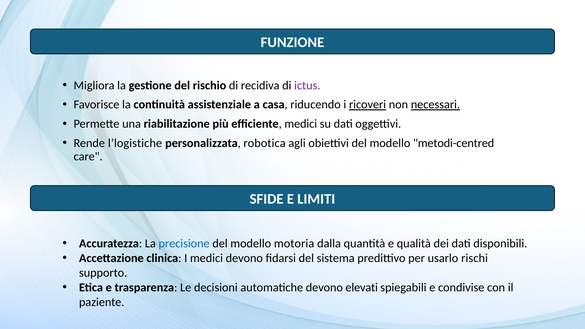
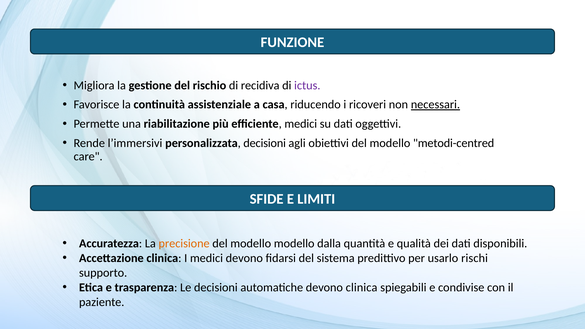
ricoveri underline: present -> none
l’logistiche: l’logistiche -> l’immersivi
personalizzata robotica: robotica -> decisioni
precisione colour: blue -> orange
modello motoria: motoria -> modello
devono elevati: elevati -> clinica
